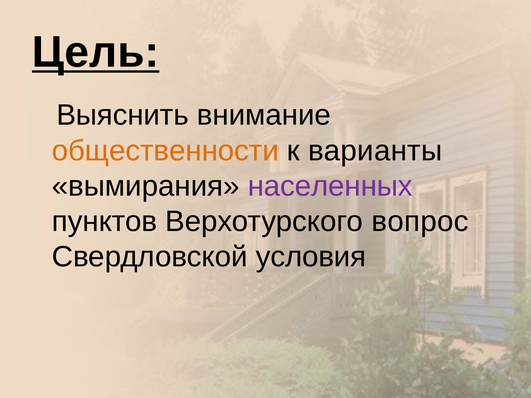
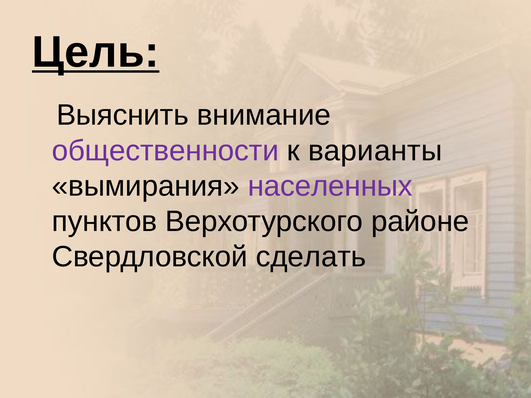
общественности colour: orange -> purple
вопрос: вопрос -> районе
условия: условия -> сделать
